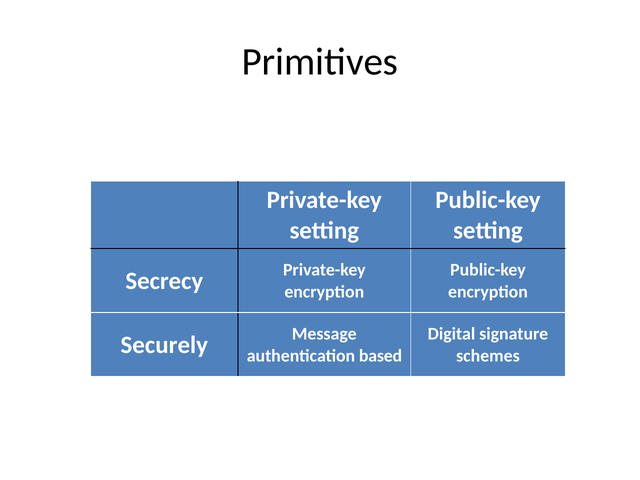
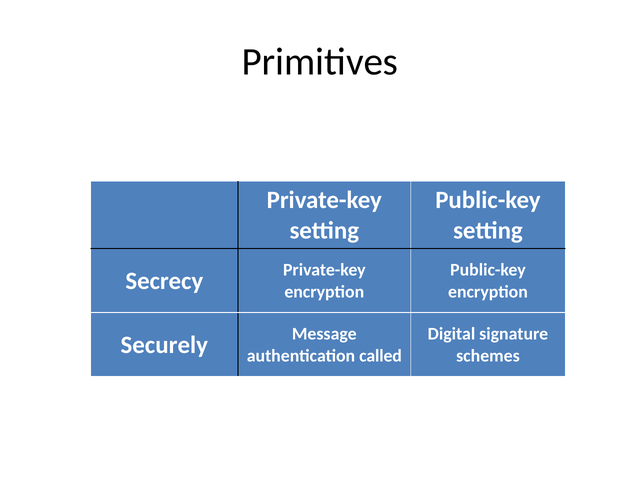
based: based -> called
